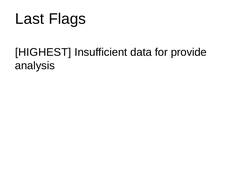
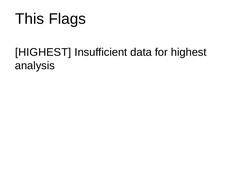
Last: Last -> This
for provide: provide -> highest
